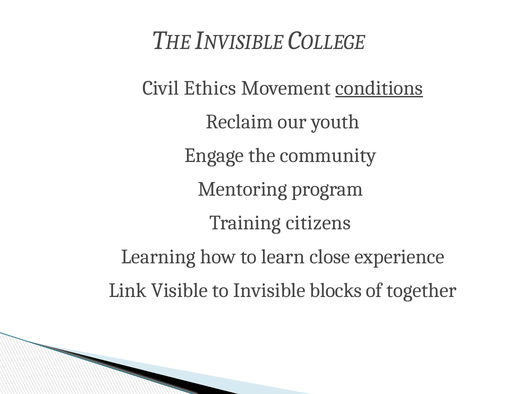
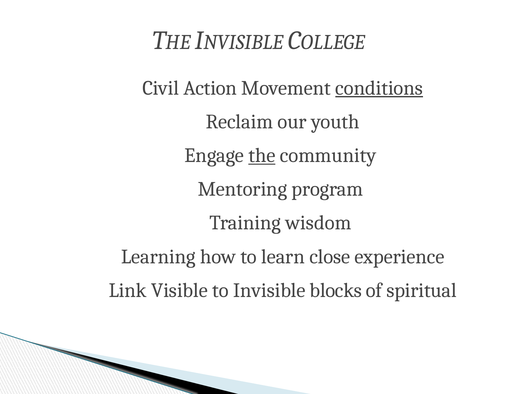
Ethics: Ethics -> Action
the underline: none -> present
citizens: citizens -> wisdom
together: together -> spiritual
